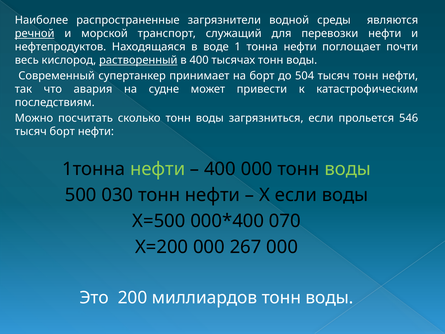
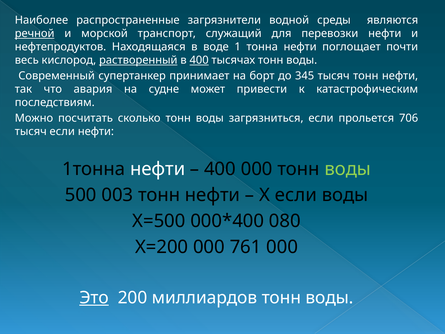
400 at (199, 60) underline: none -> present
504: 504 -> 345
546: 546 -> 706
тысяч борт: борт -> если
нефти at (158, 169) colour: light green -> white
030: 030 -> 003
070: 070 -> 080
267: 267 -> 761
Это underline: none -> present
